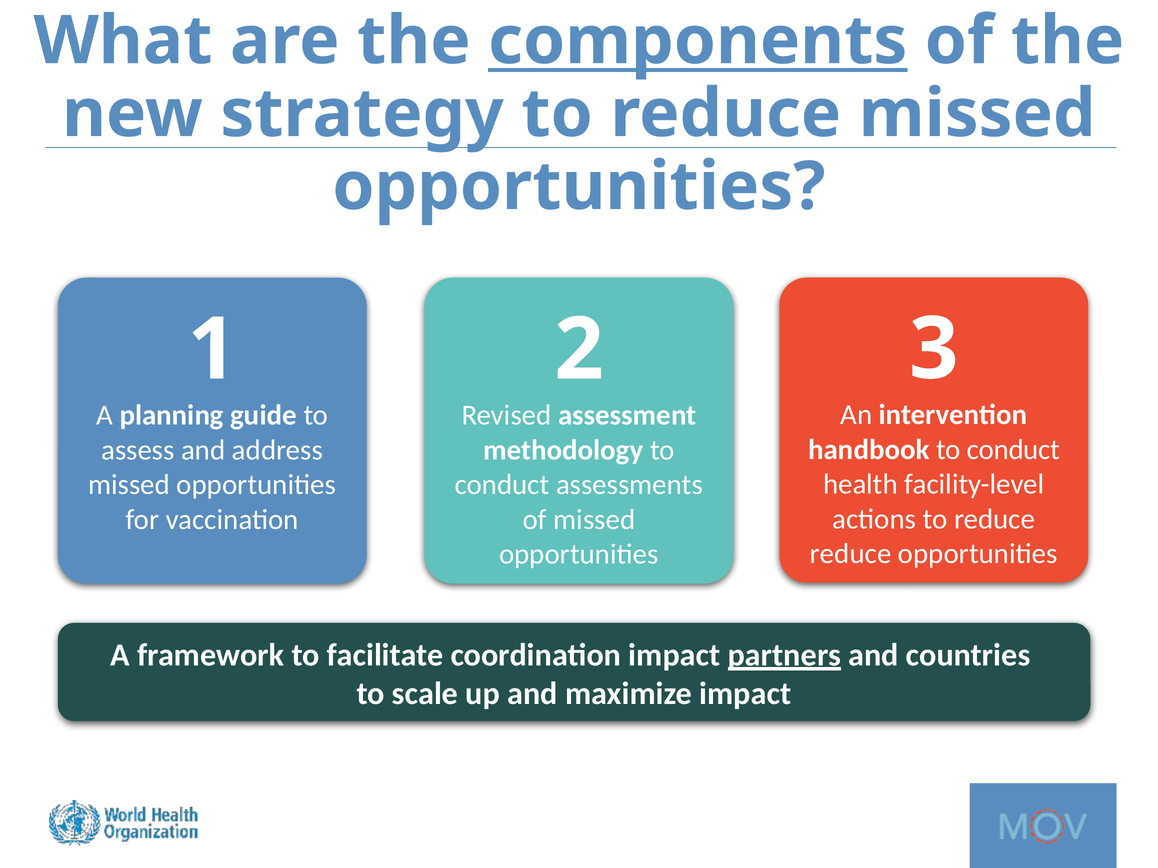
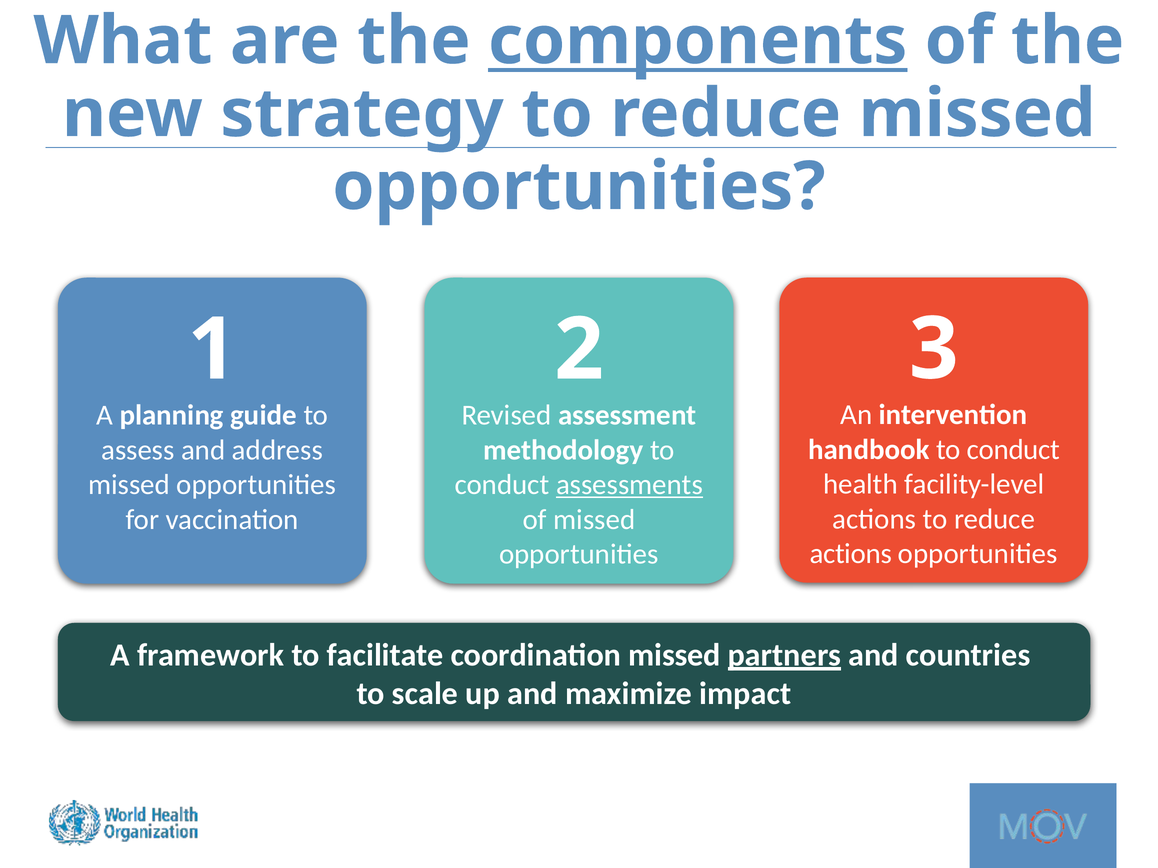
assessments underline: none -> present
reduce at (851, 554): reduce -> actions
coordination impact: impact -> missed
